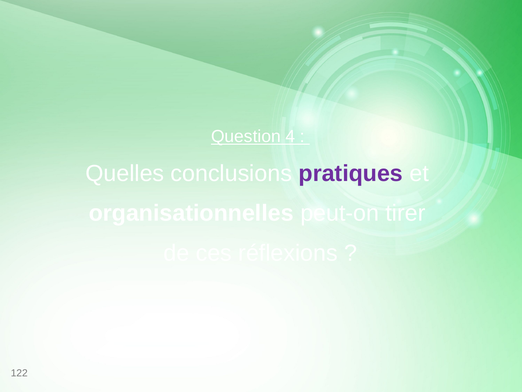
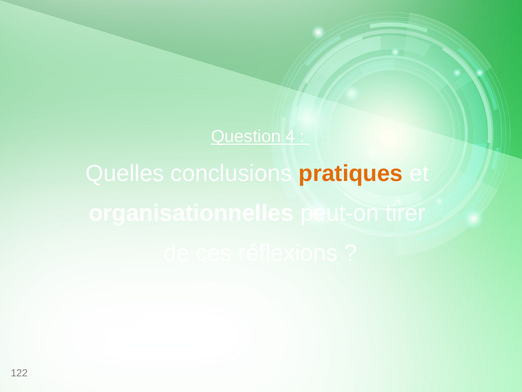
pratiques colour: purple -> orange
